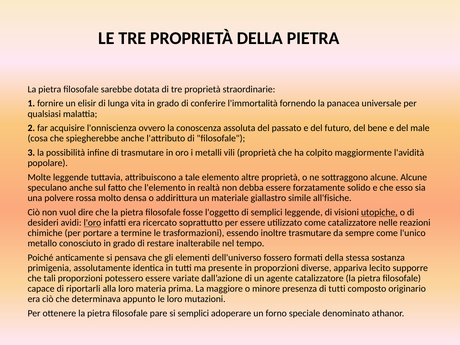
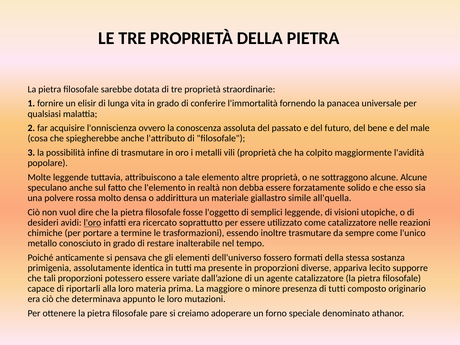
all'fisiche: all'fisiche -> all'quella
utopiche underline: present -> none
si semplici: semplici -> creiamo
